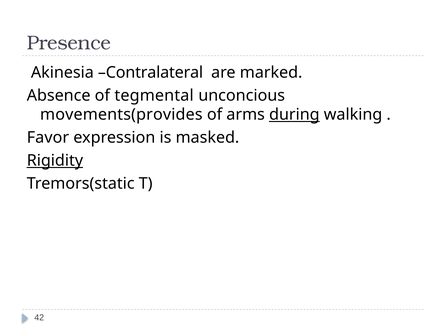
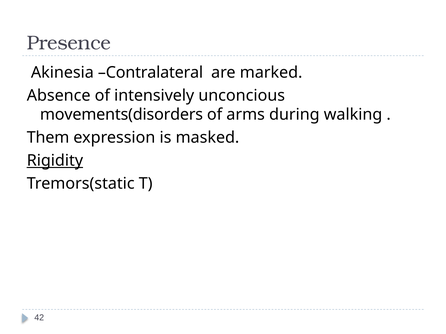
tegmental: tegmental -> intensively
movements(provides: movements(provides -> movements(disorders
during underline: present -> none
Favor: Favor -> Them
